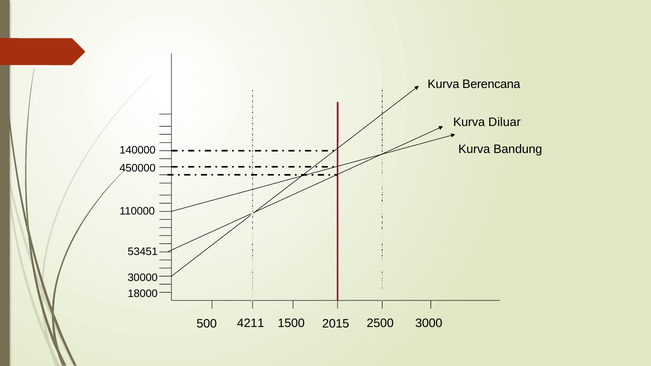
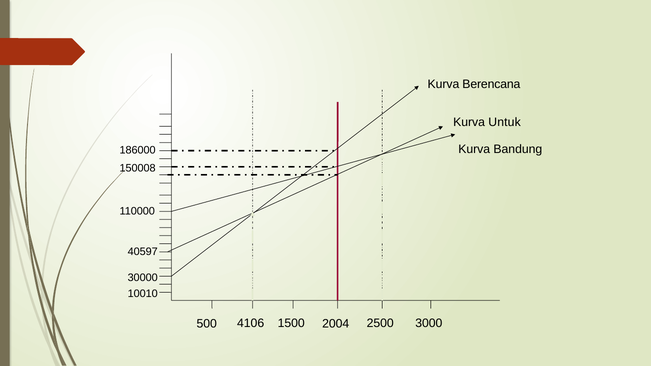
Diluar: Diluar -> Untuk
140000: 140000 -> 186000
450000: 450000 -> 150008
53451: 53451 -> 40597
18000: 18000 -> 10010
4211: 4211 -> 4106
2015: 2015 -> 2004
